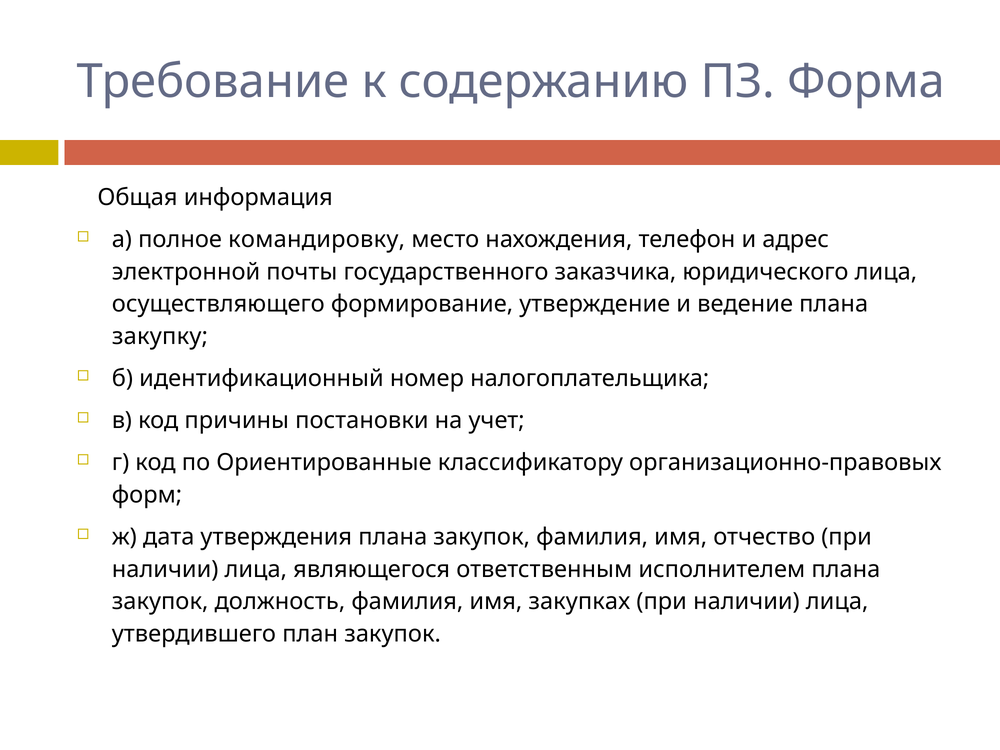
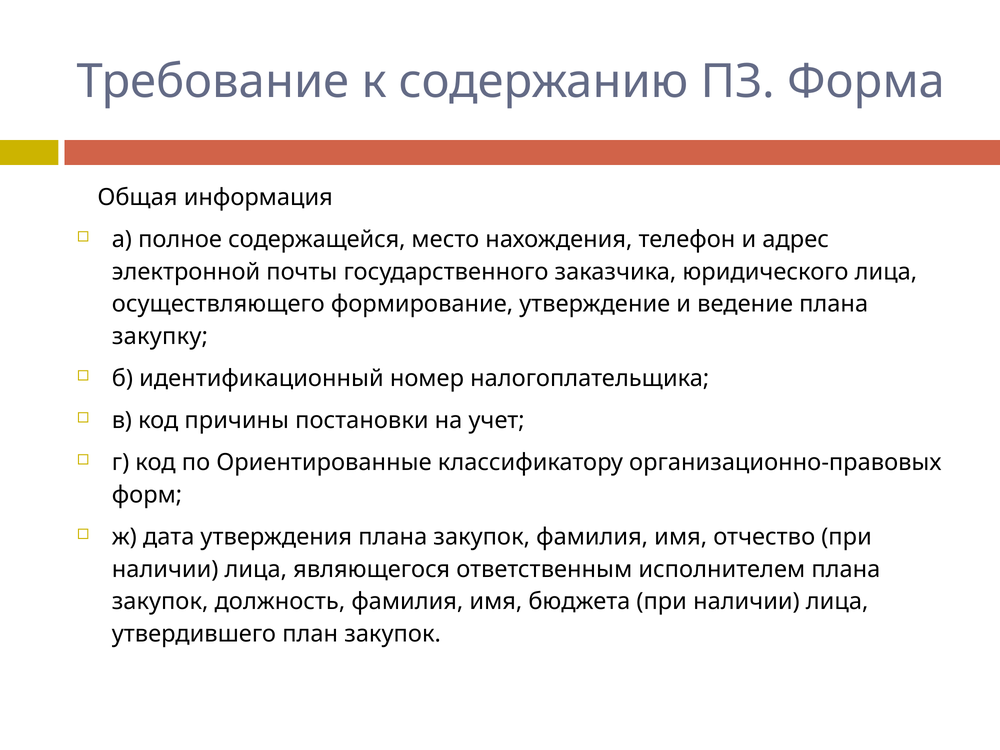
командировку: командировку -> содержащейся
закупках: закупках -> бюджета
